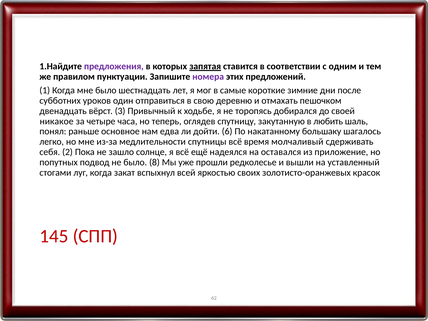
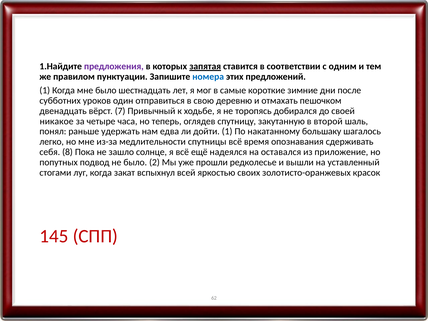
номера colour: purple -> blue
3: 3 -> 7
любить: любить -> второй
основное: основное -> удержать
дойти 6: 6 -> 1
молчаливый: молчаливый -> опознавания
2: 2 -> 8
8: 8 -> 2
